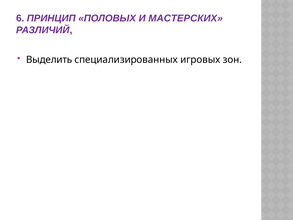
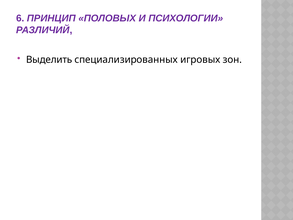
МАСТЕРСКИХ: МАСТЕРСКИХ -> ПСИХОЛОГИИ
